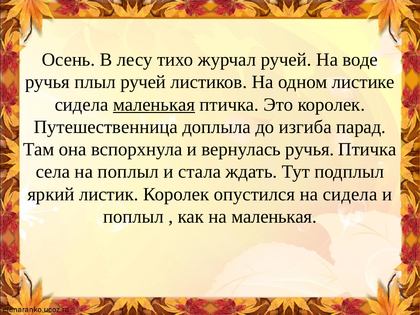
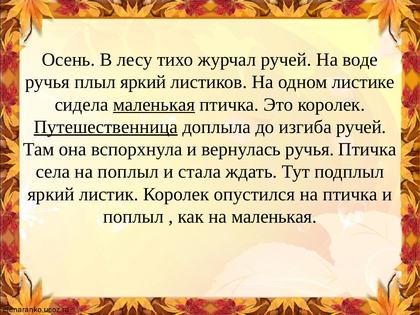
плыл ручей: ручей -> яркий
Путешественница underline: none -> present
изгиба парад: парад -> ручей
на сидела: сидела -> птичка
